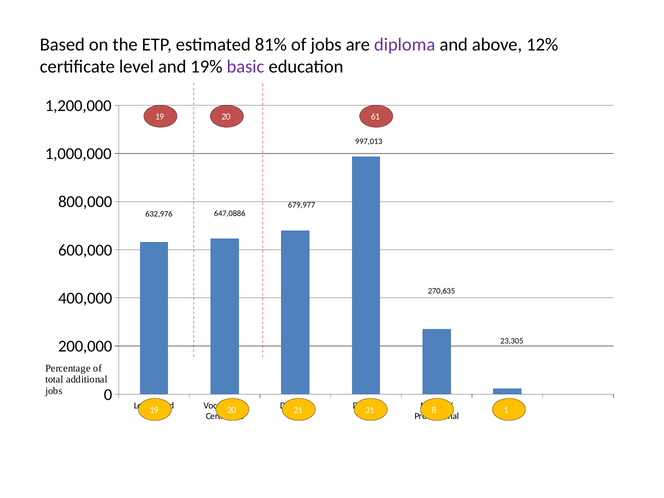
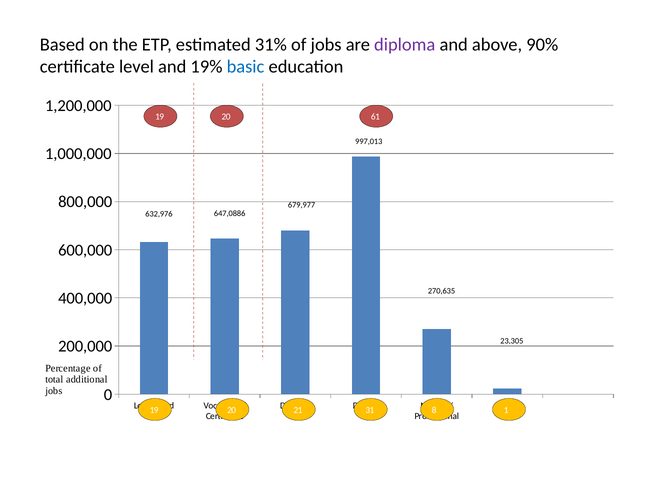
81%: 81% -> 31%
12%: 12% -> 90%
basic colour: purple -> blue
